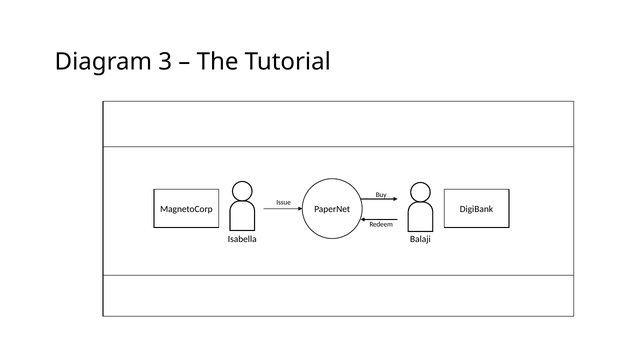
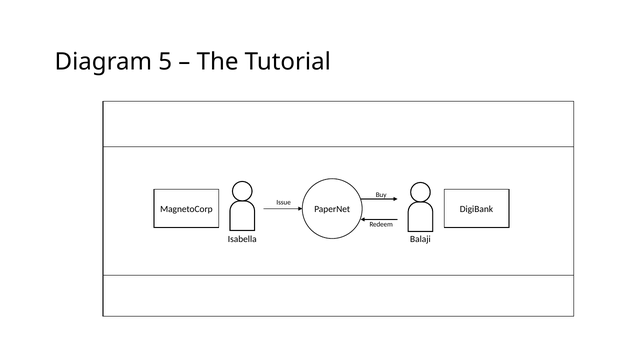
3: 3 -> 5
